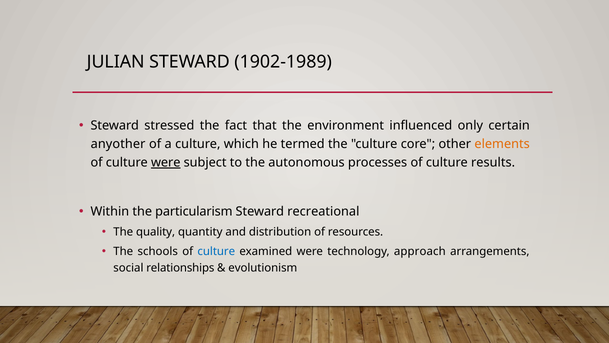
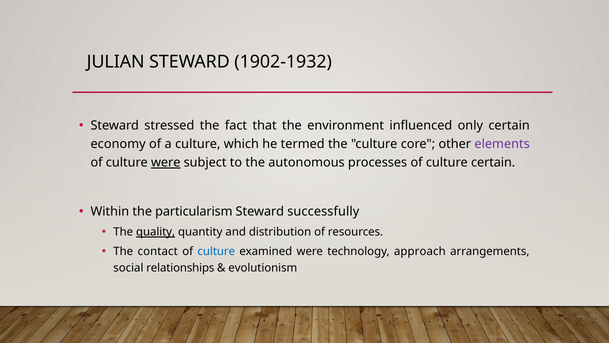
1902-1989: 1902-1989 -> 1902-1932
anyother: anyother -> economy
elements colour: orange -> purple
culture results: results -> certain
recreational: recreational -> successfully
quality underline: none -> present
schools: schools -> contact
